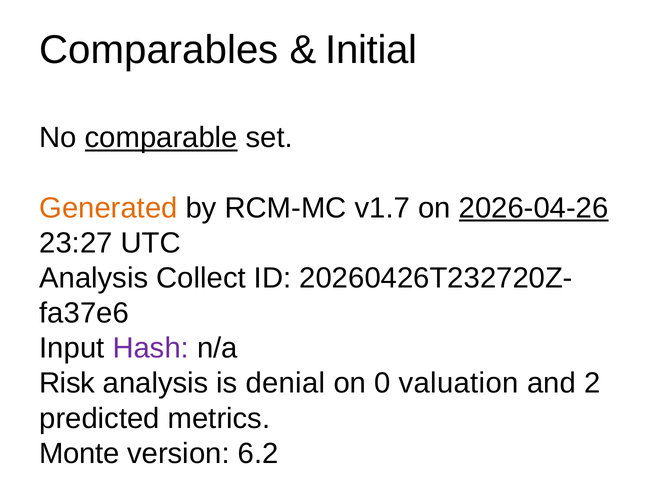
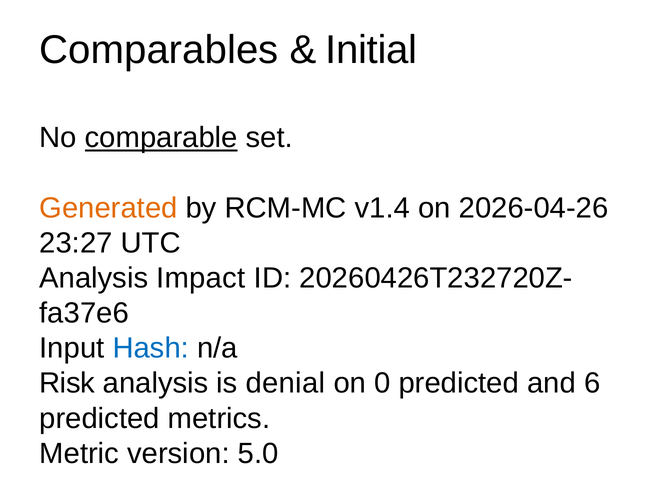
v1.7: v1.7 -> v1.4
2026-04-26 underline: present -> none
Collect: Collect -> Impact
Hash colour: purple -> blue
0 valuation: valuation -> predicted
2: 2 -> 6
Monte: Monte -> Metric
6.2: 6.2 -> 5.0
